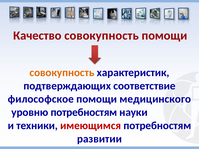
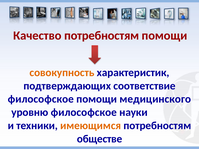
Качество совокупность: совокупность -> потребностям
уровню потребностям: потребностям -> философское
имеющимся colour: red -> orange
развитии: развитии -> обществе
